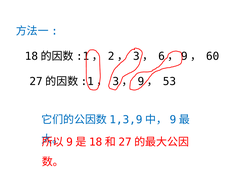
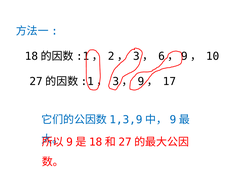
60: 60 -> 10
53: 53 -> 17
